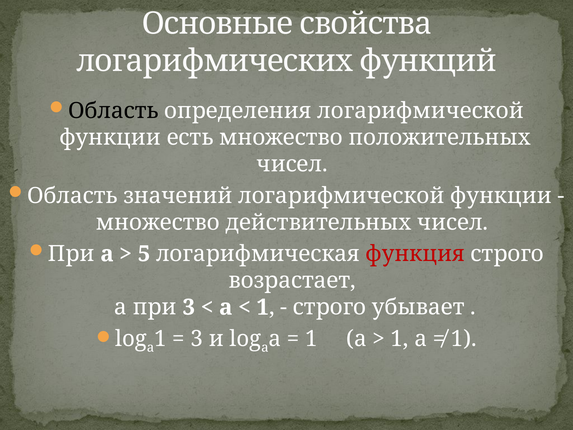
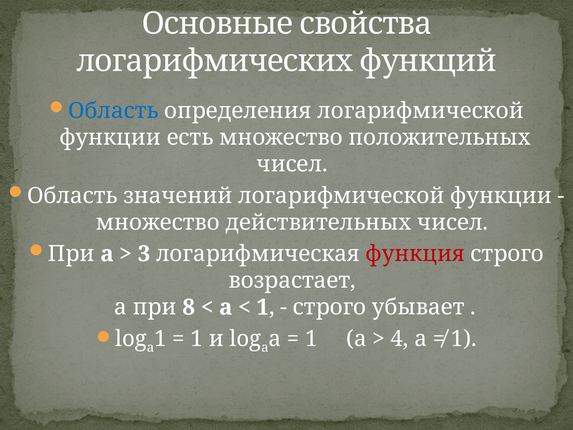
Область at (113, 111) colour: black -> blue
5: 5 -> 3
при 3: 3 -> 8
3 at (197, 339): 3 -> 1
1 at (400, 339): 1 -> 4
